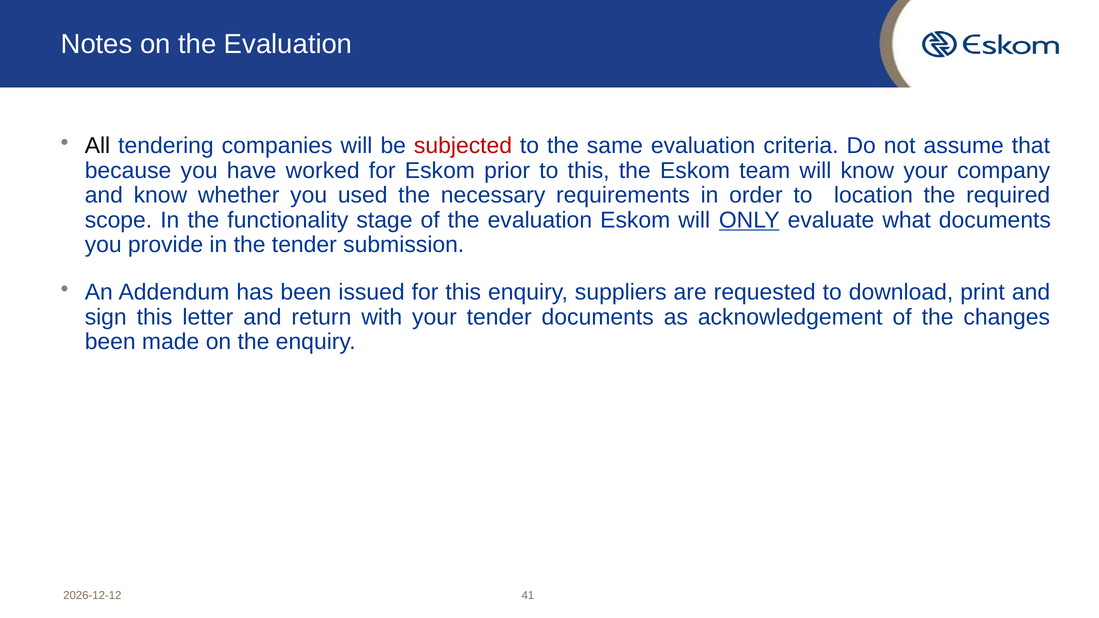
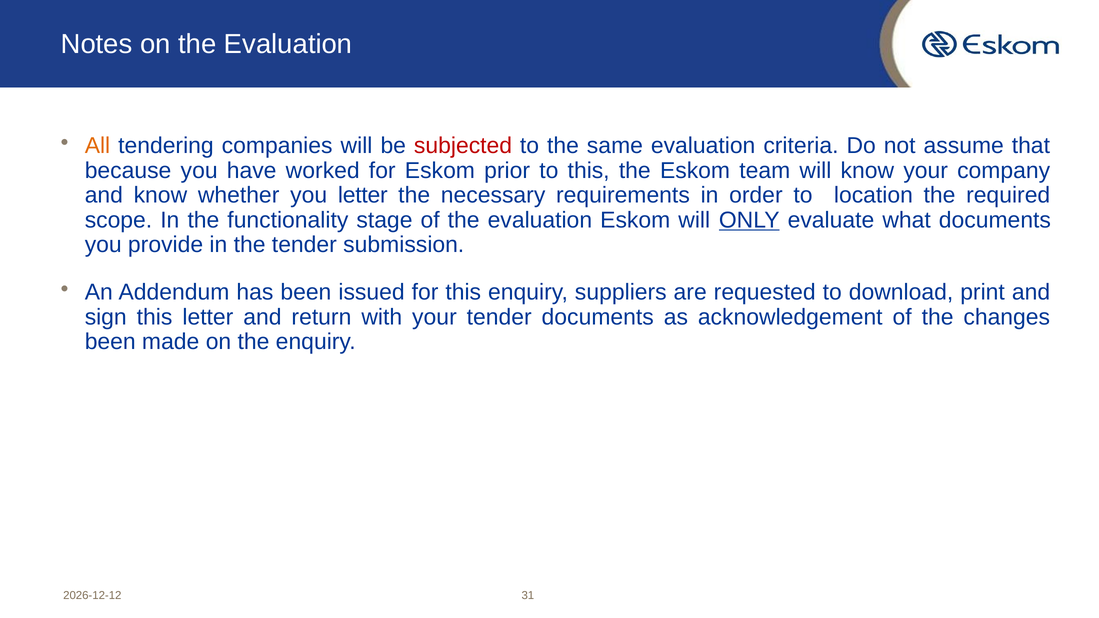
All colour: black -> orange
you used: used -> letter
41: 41 -> 31
